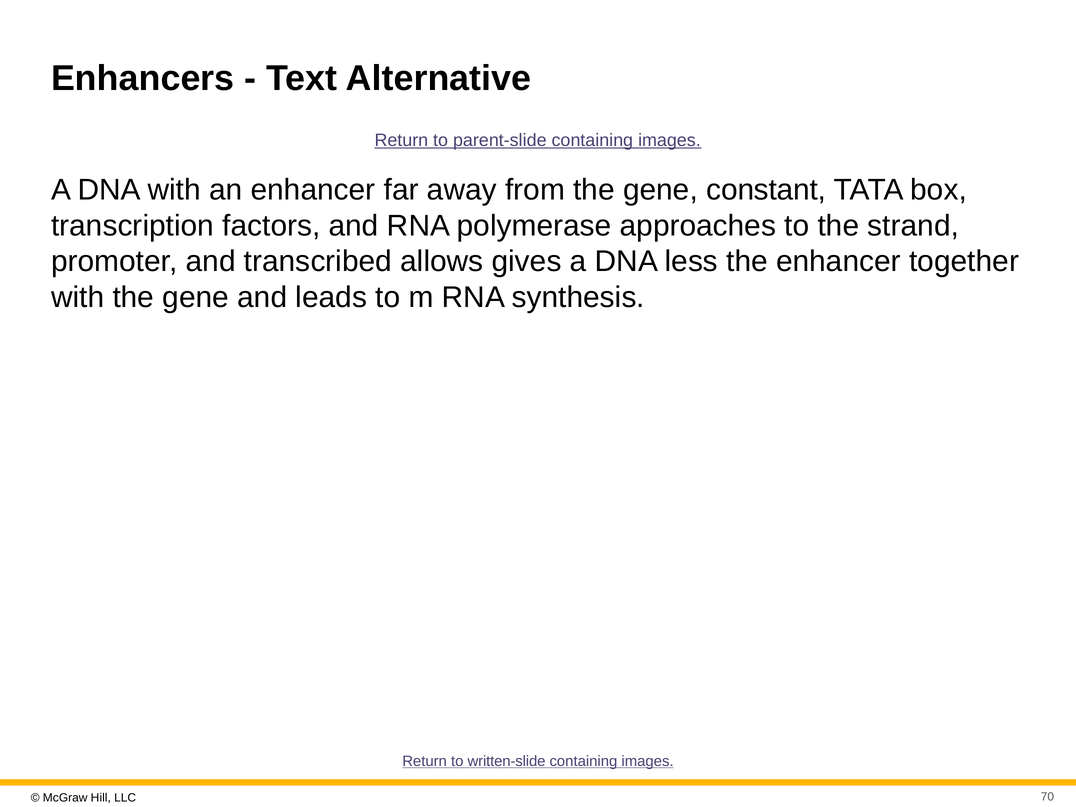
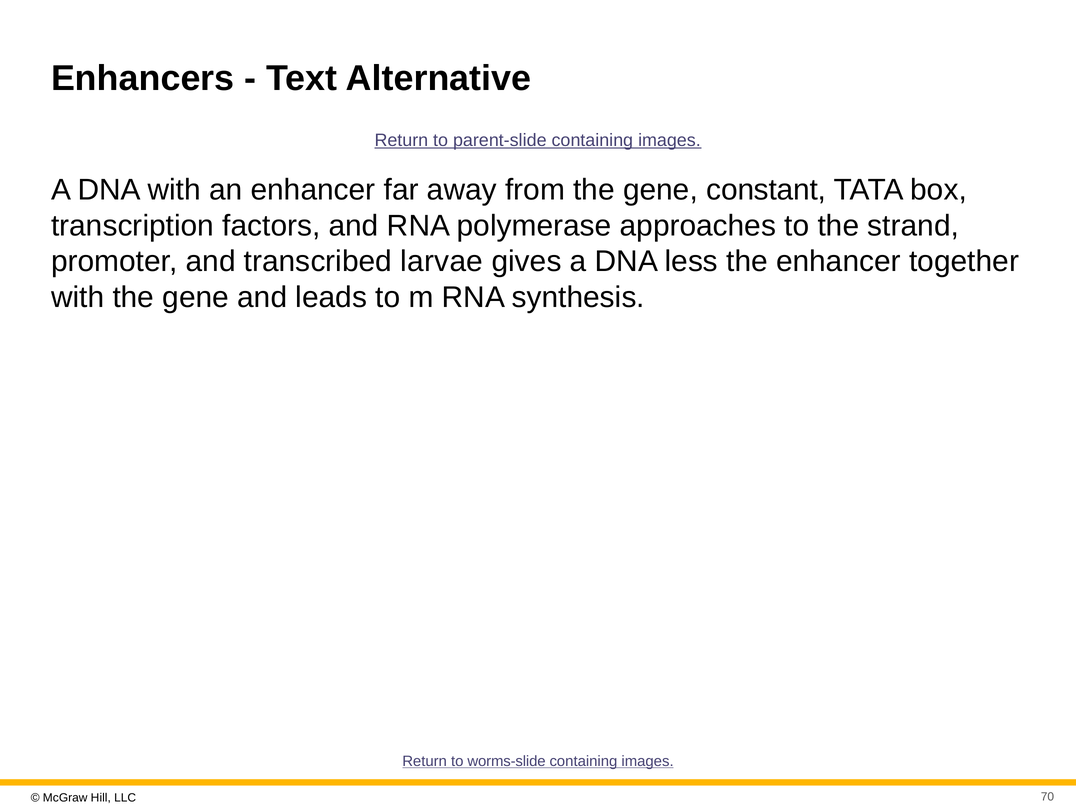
allows: allows -> larvae
written-slide: written-slide -> worms-slide
